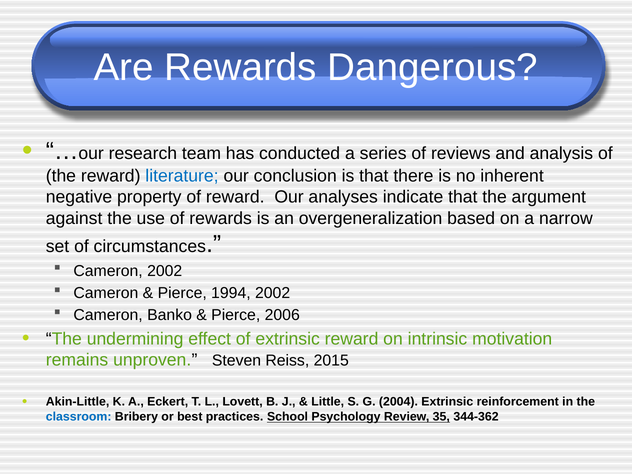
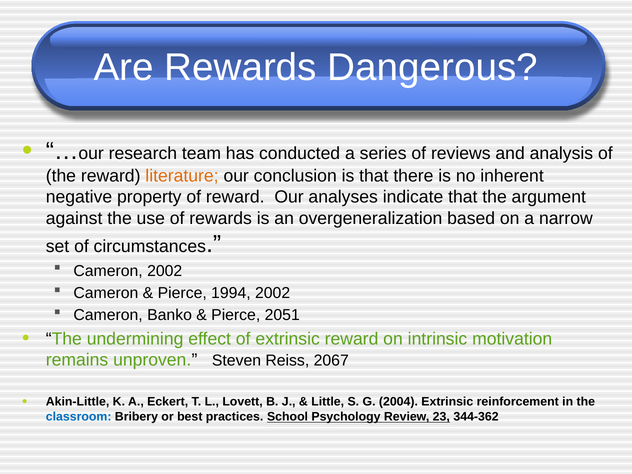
literature colour: blue -> orange
2006: 2006 -> 2051
2015: 2015 -> 2067
35: 35 -> 23
